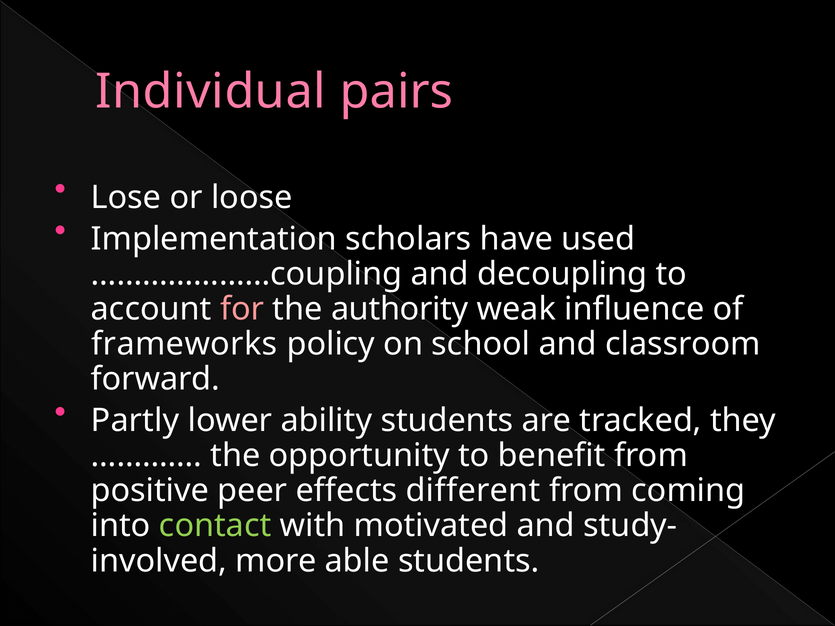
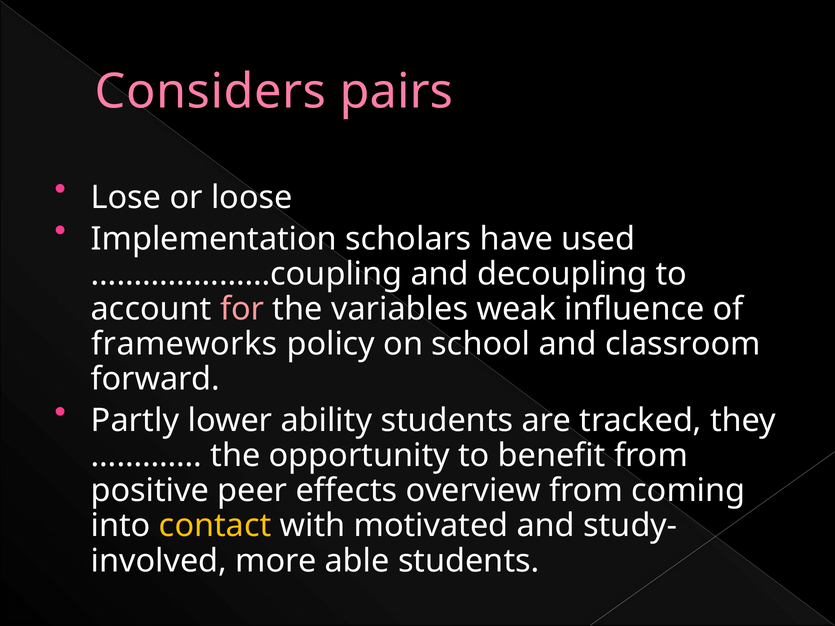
Individual: Individual -> Considers
authority: authority -> variables
different: different -> overview
contact colour: light green -> yellow
